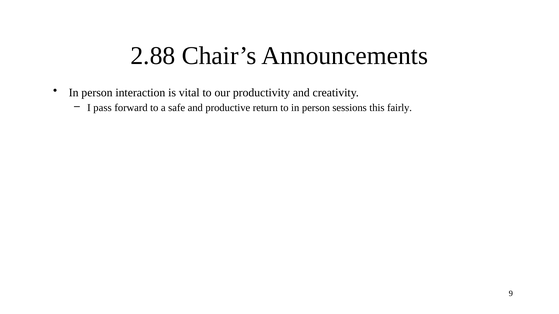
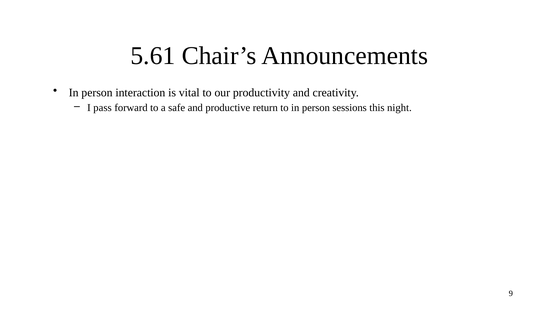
2.88: 2.88 -> 5.61
fairly: fairly -> night
